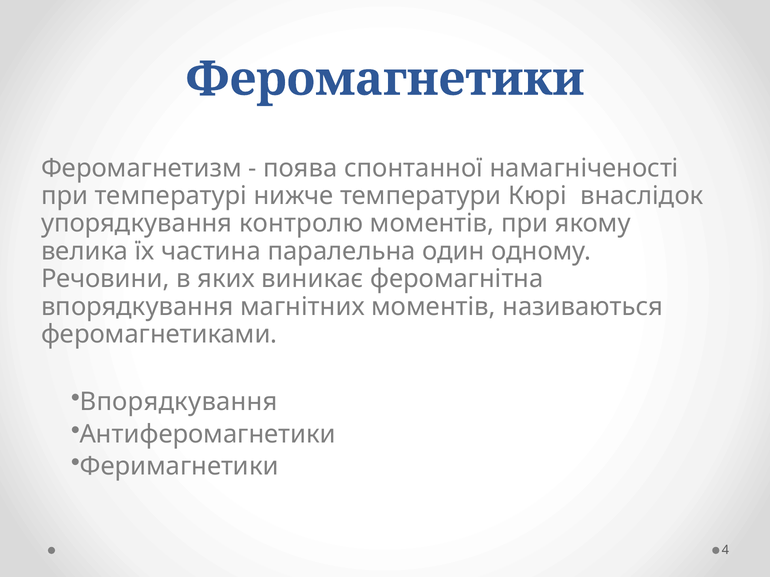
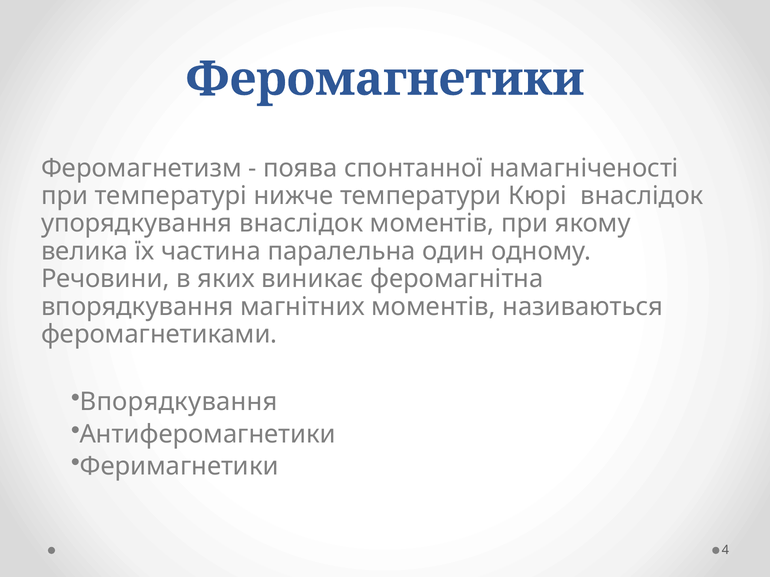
упорядкування контролю: контролю -> внаслідок
